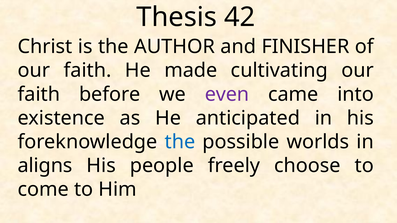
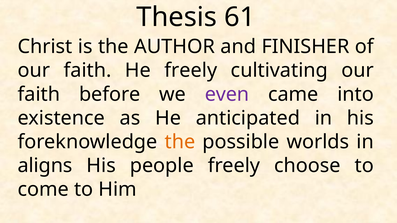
42: 42 -> 61
He made: made -> freely
the at (180, 142) colour: blue -> orange
